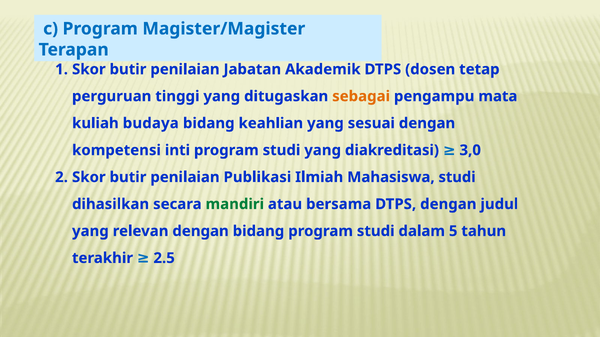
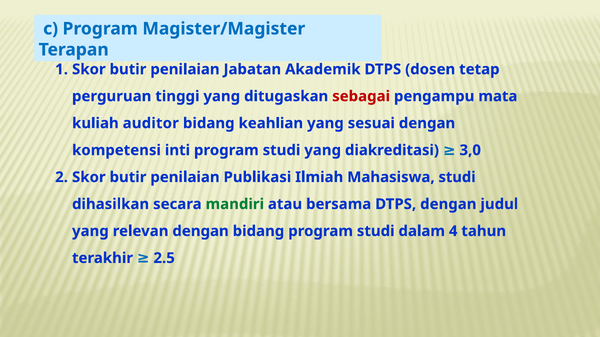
sebagai colour: orange -> red
budaya: budaya -> auditor
5: 5 -> 4
